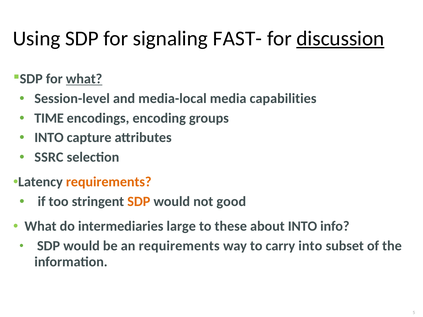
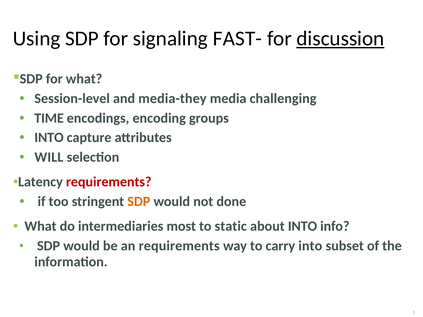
what at (84, 79) underline: present -> none
media-local: media-local -> media-they
capabilities: capabilities -> challenging
SSRC: SSRC -> WILL
requirements at (109, 182) colour: orange -> red
good: good -> done
large: large -> most
these: these -> static
